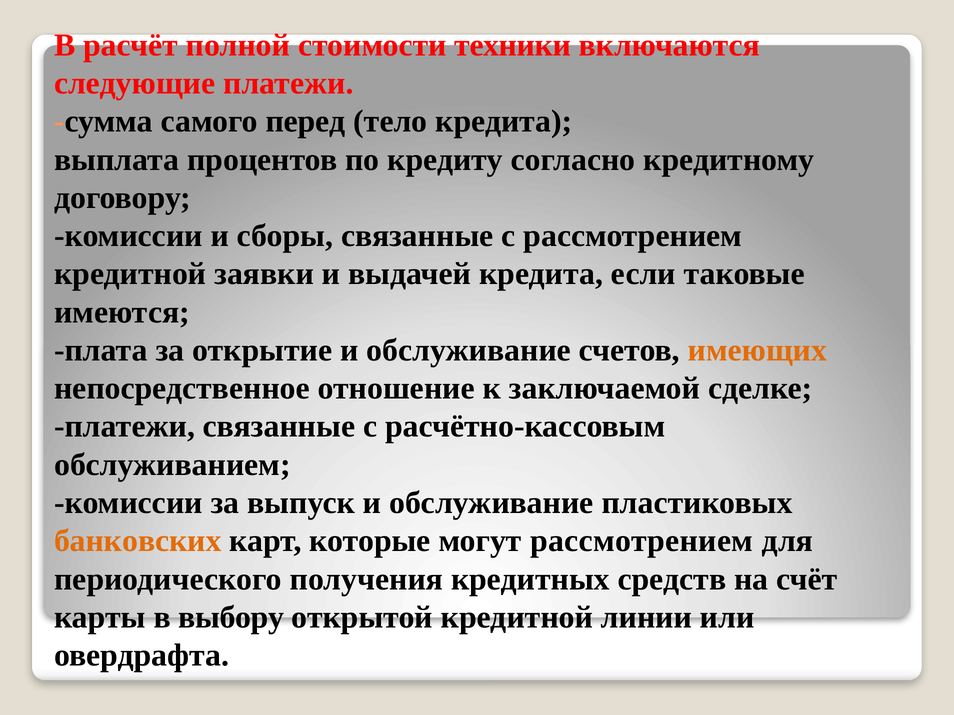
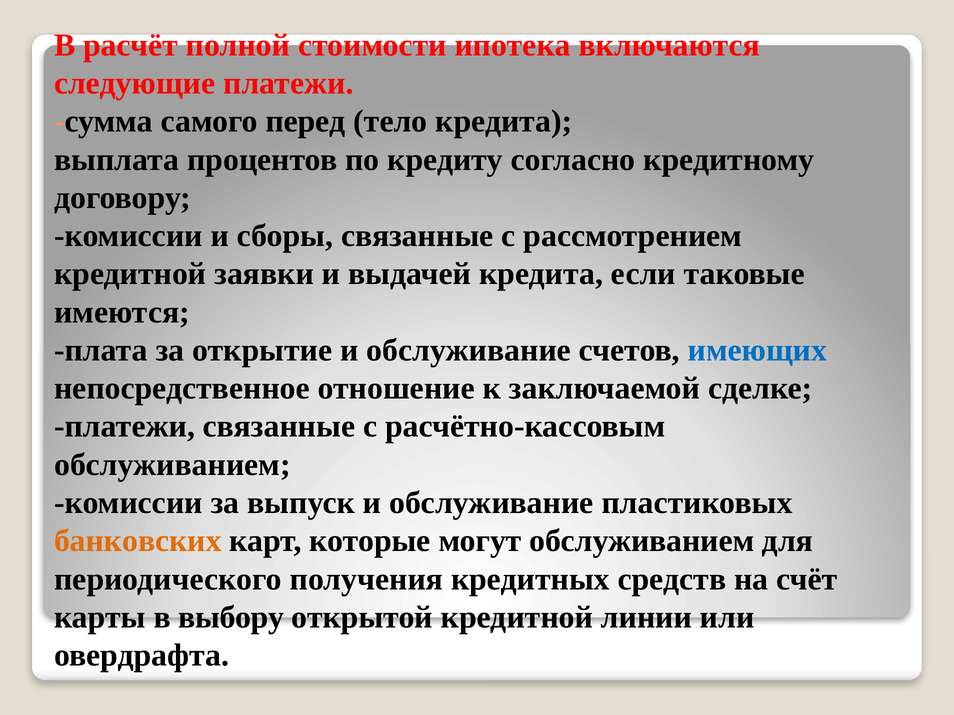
техники: техники -> ипотека
имеющих colour: orange -> blue
могут рассмотрением: рассмотрением -> обслуживанием
